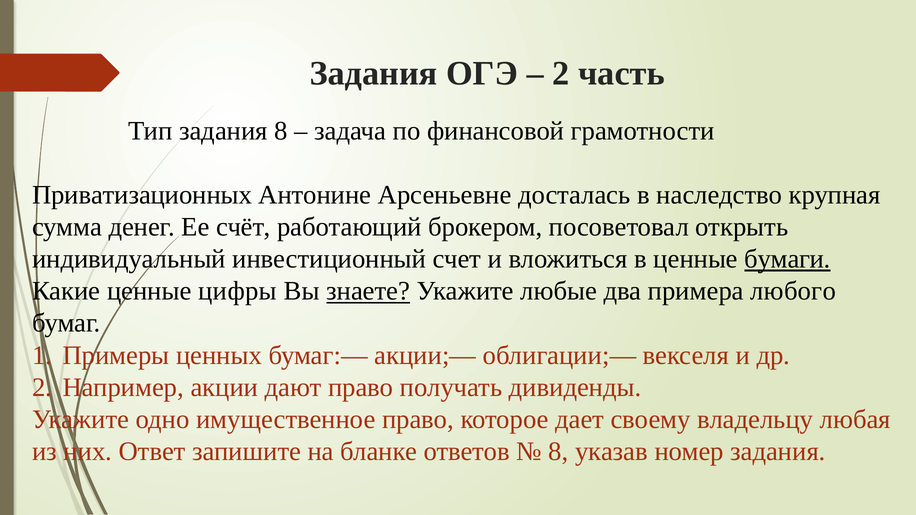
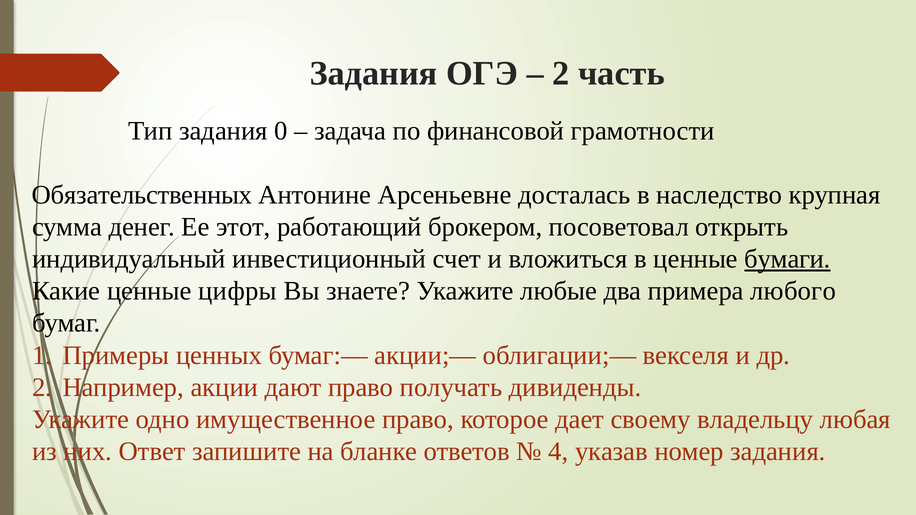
задания 8: 8 -> 0
Приватизационных: Приватизационных -> Обязательственных
счёт: счёт -> этот
знаете underline: present -> none
8 at (559, 452): 8 -> 4
